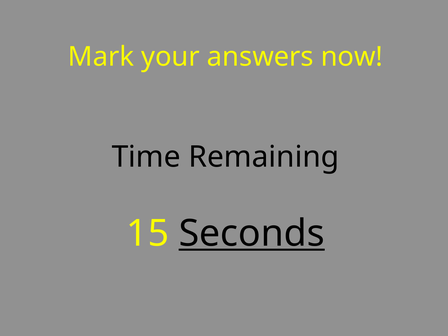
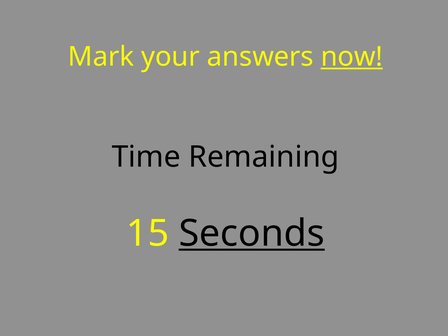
now underline: none -> present
